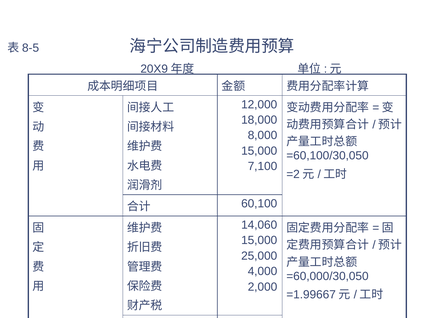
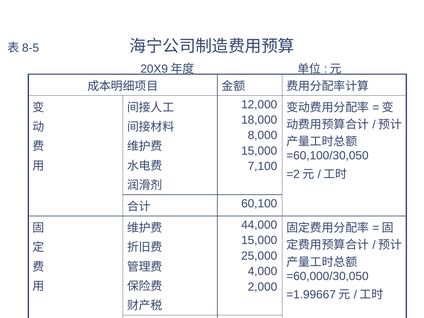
14,060: 14,060 -> 44,000
